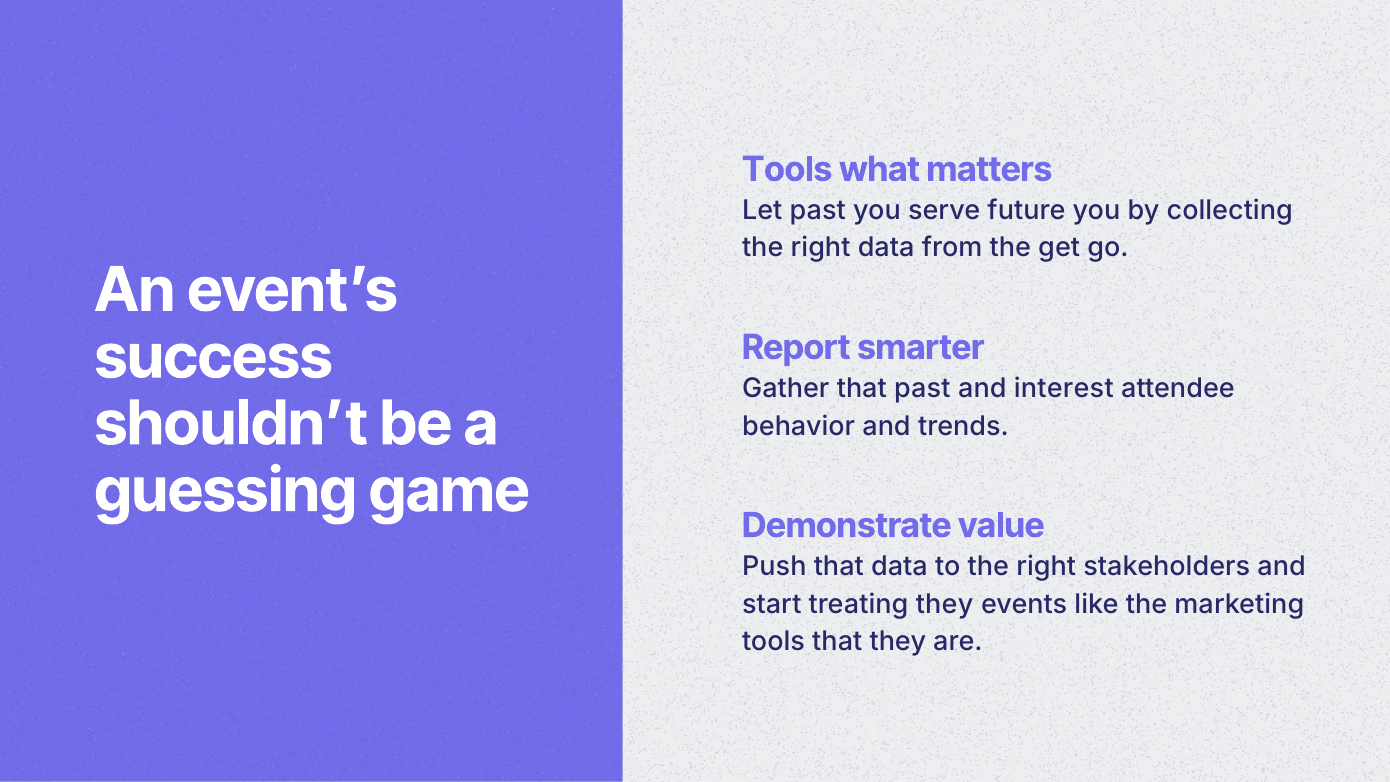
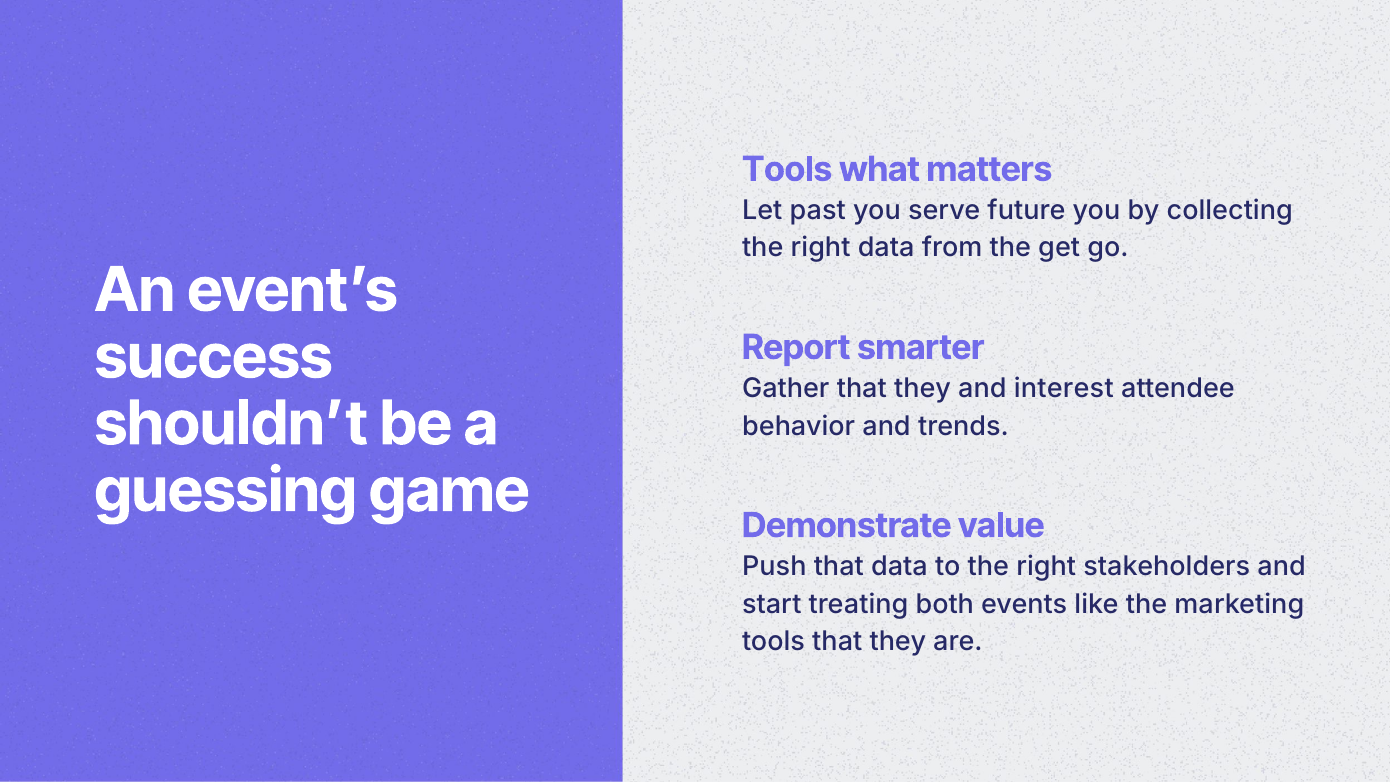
Gather that past: past -> they
treating they: they -> both
